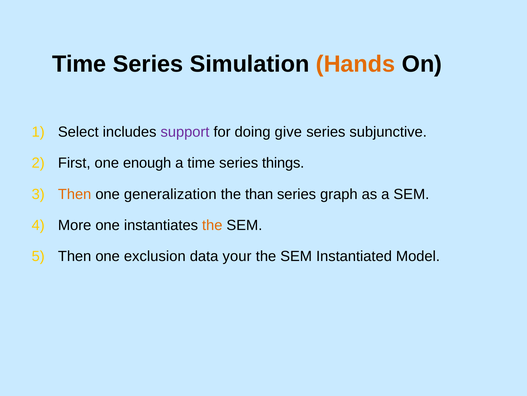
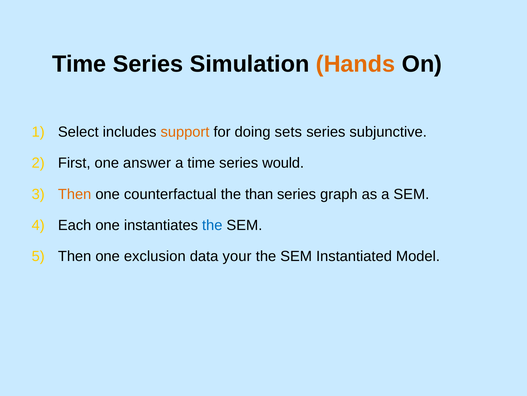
support colour: purple -> orange
give: give -> sets
enough: enough -> answer
things: things -> would
generalization: generalization -> counterfactual
More: More -> Each
the at (212, 225) colour: orange -> blue
